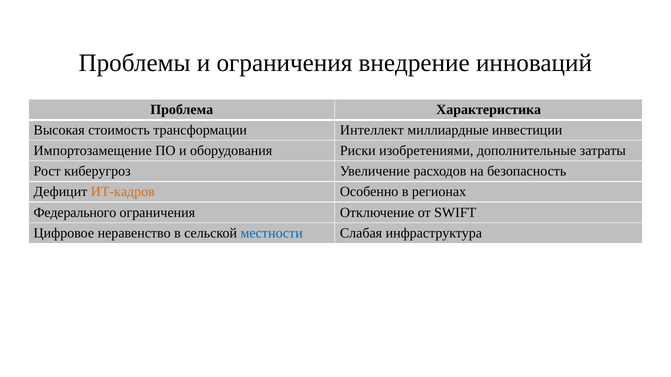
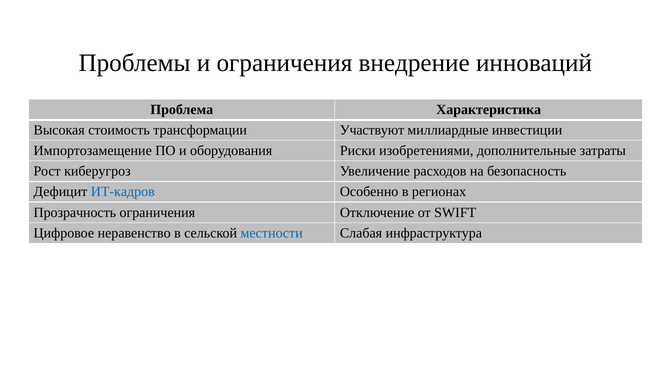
Интеллект: Интеллект -> Участвуют
ИТ-кадров colour: orange -> blue
Федерального: Федерального -> Прозрачность
